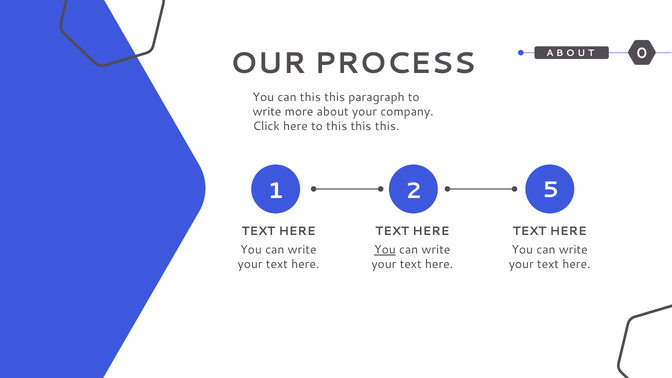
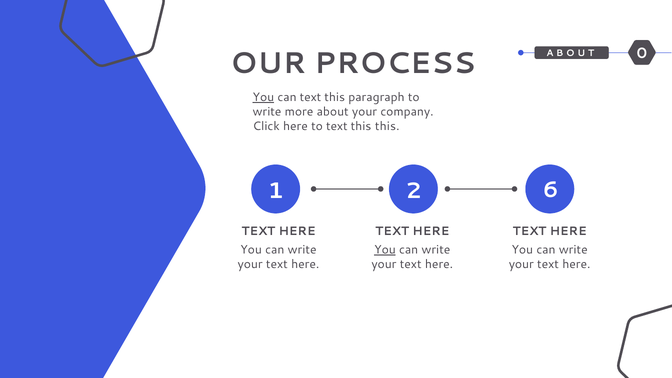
You at (263, 97) underline: none -> present
can this: this -> text
to this: this -> text
2 5: 5 -> 6
